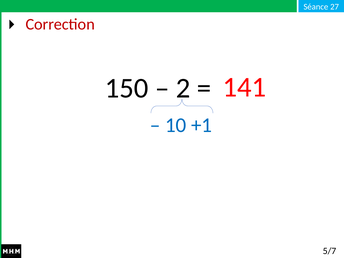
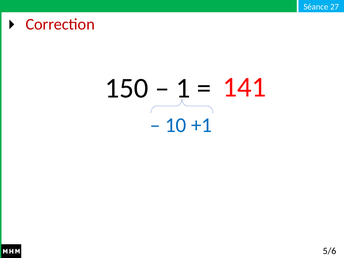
2: 2 -> 1
5/7: 5/7 -> 5/6
